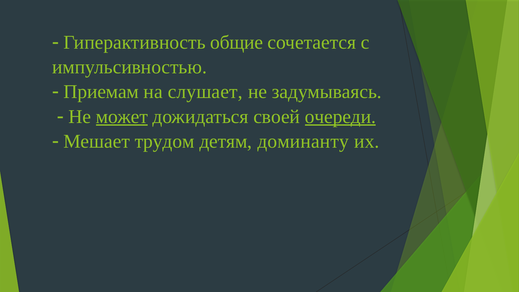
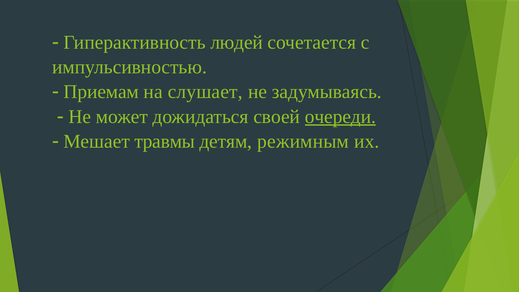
общие: общие -> людей
может underline: present -> none
трудом: трудом -> травмы
доминанту: доминанту -> режимным
